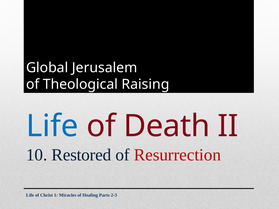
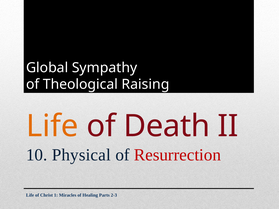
Jerusalem: Jerusalem -> Sympathy
Life at (52, 126) colour: blue -> orange
Restored: Restored -> Physical
